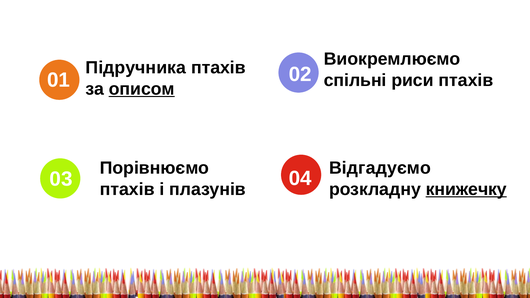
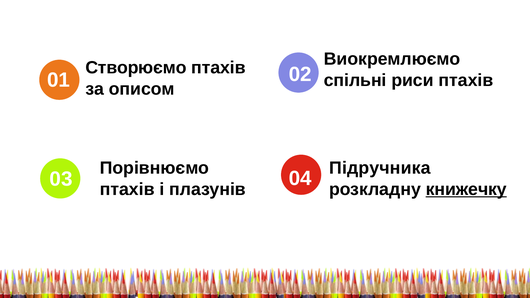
Підручника: Підручника -> Створюємо
описом underline: present -> none
Відгадуємо: Відгадуємо -> Підручника
